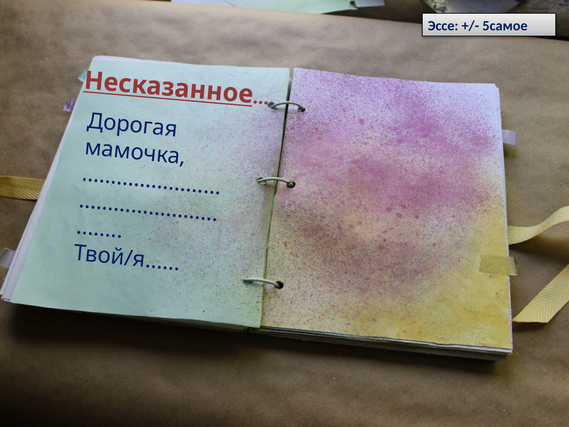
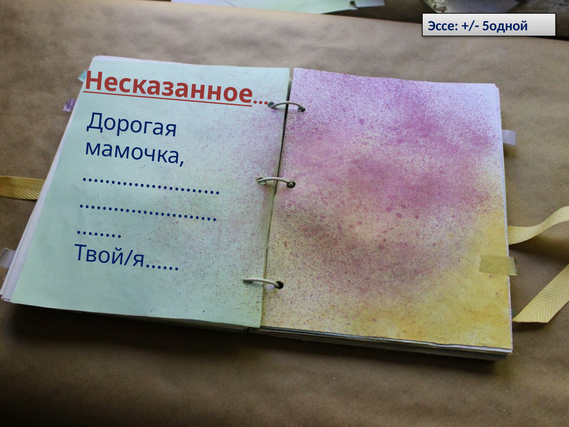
5самое: 5самое -> 5одной
